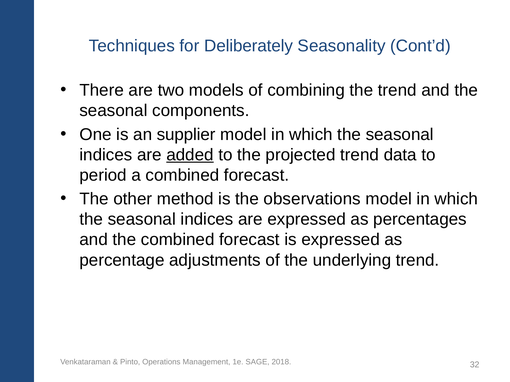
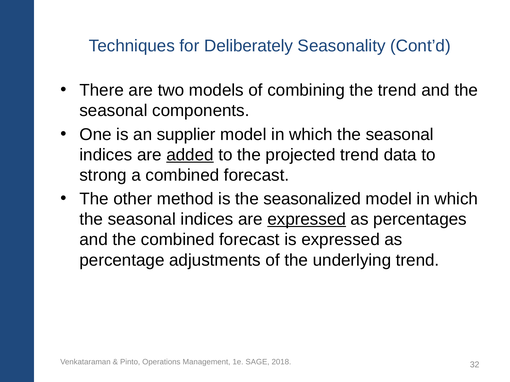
period: period -> strong
observations: observations -> seasonalized
expressed at (307, 220) underline: none -> present
